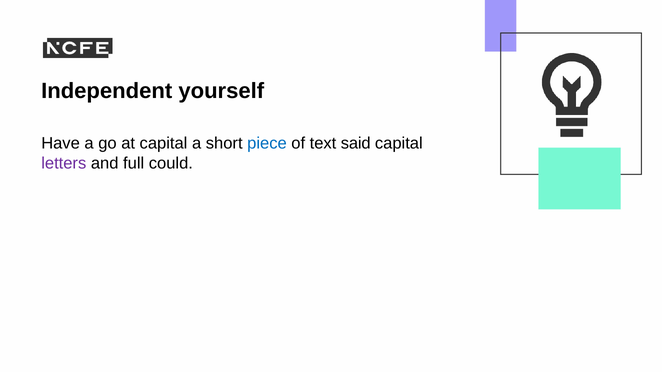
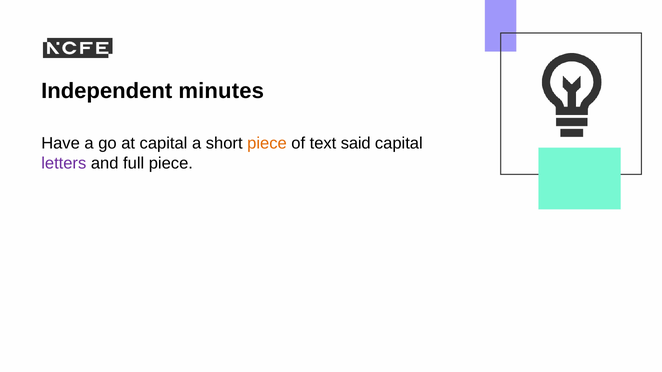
yourself: yourself -> minutes
piece at (267, 143) colour: blue -> orange
full could: could -> piece
